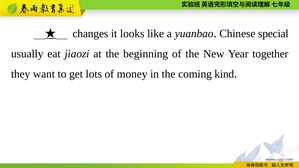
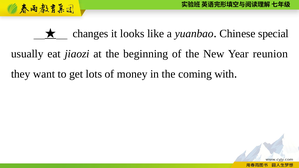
together: together -> reunion
kind: kind -> with
